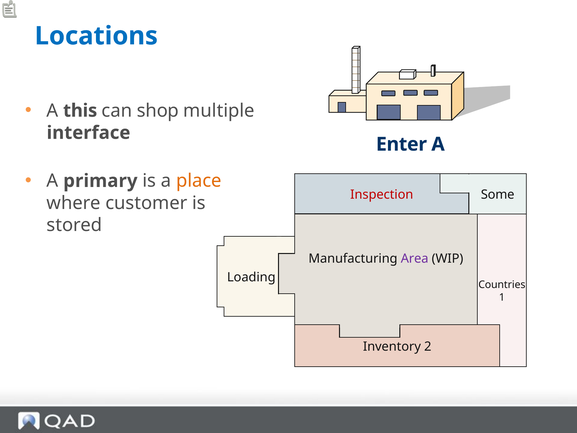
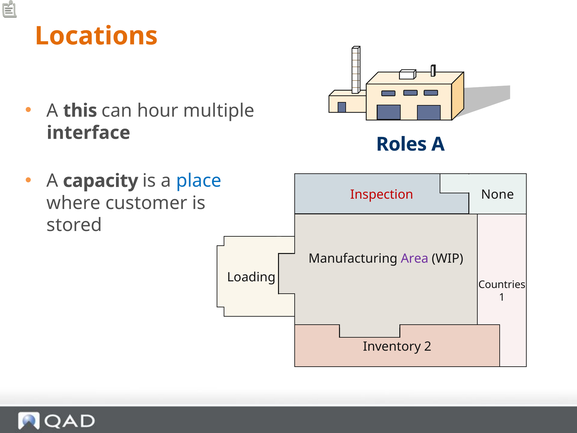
Locations colour: blue -> orange
shop: shop -> hour
Enter: Enter -> Roles
primary: primary -> capacity
place colour: orange -> blue
Some: Some -> None
